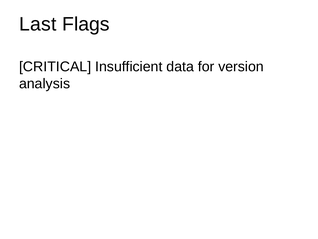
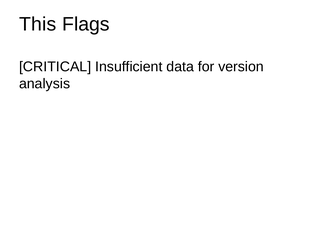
Last: Last -> This
